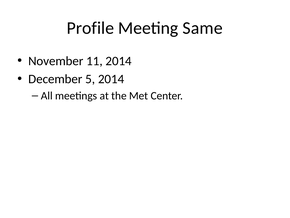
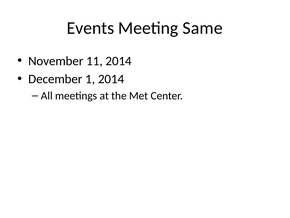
Profile: Profile -> Events
5: 5 -> 1
